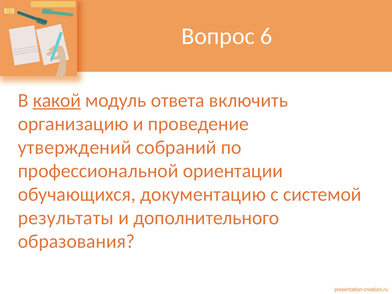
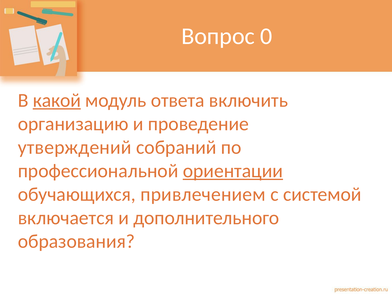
6: 6 -> 0
ориентации underline: none -> present
документацию: документацию -> привлечением
результаты: результаты -> включается
